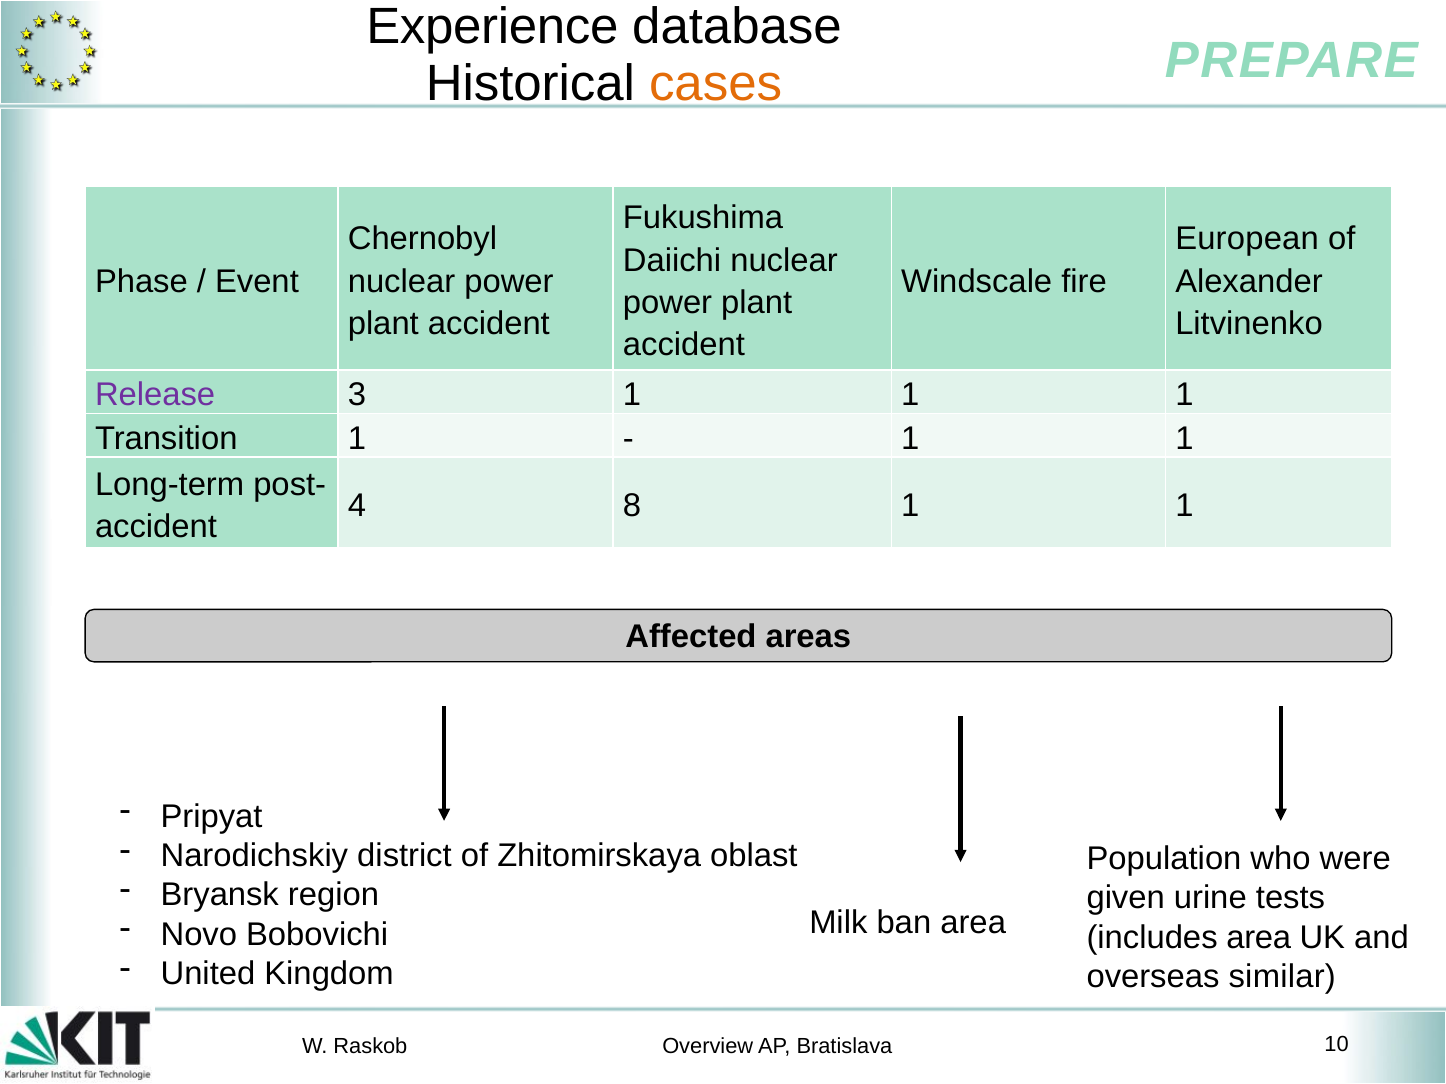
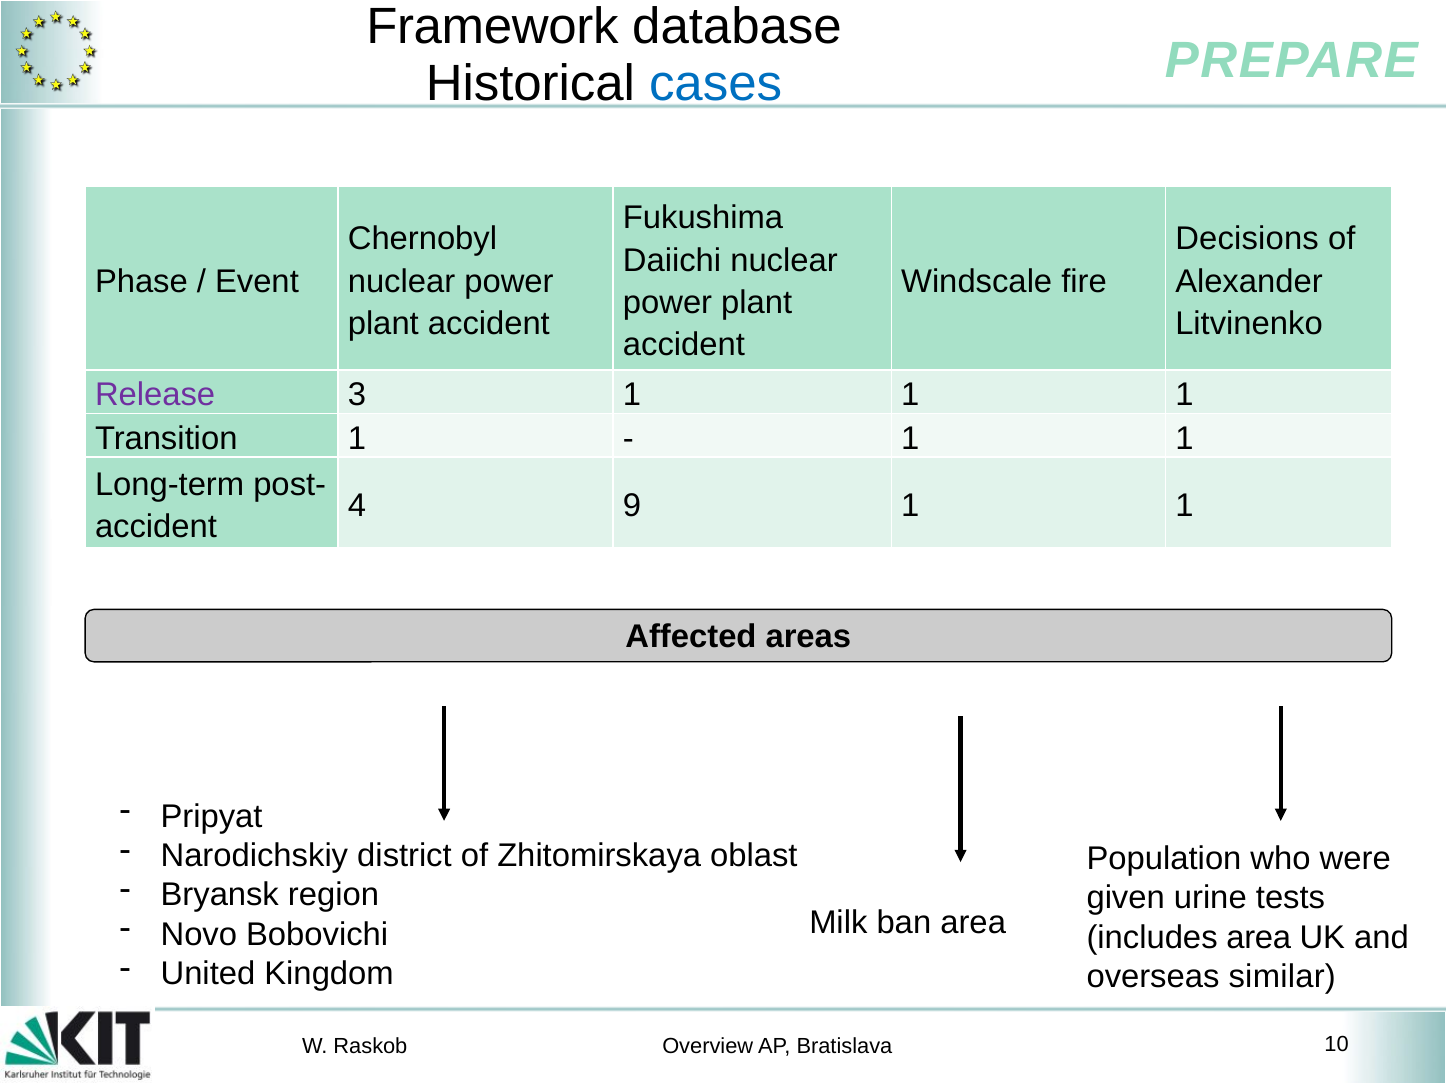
Experience: Experience -> Framework
cases colour: orange -> blue
European: European -> Decisions
8: 8 -> 9
